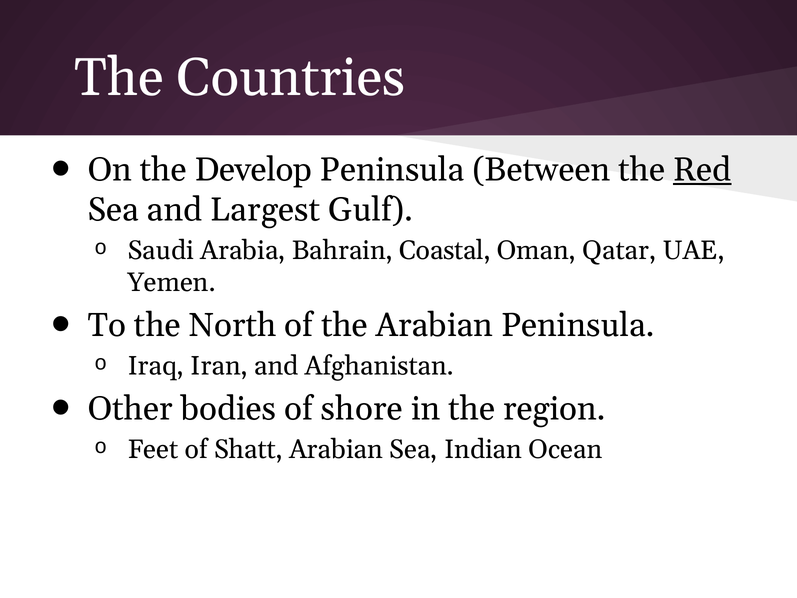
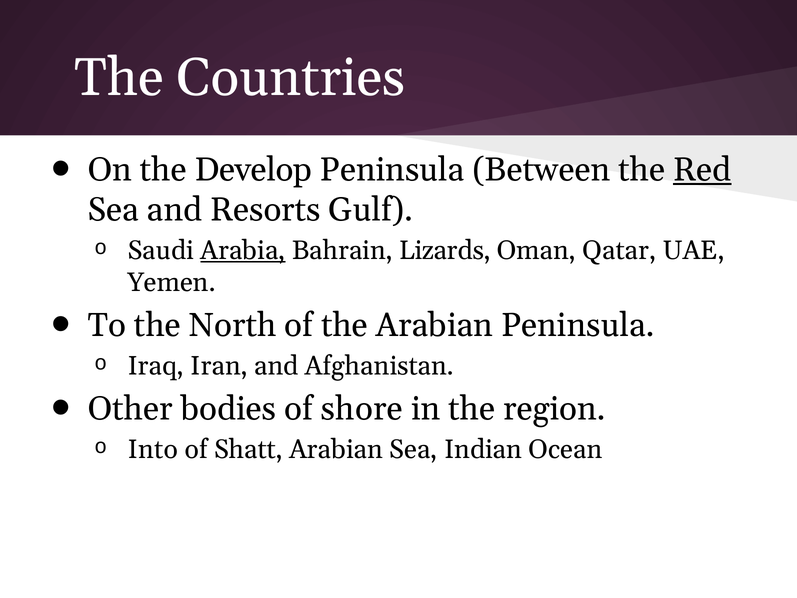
Largest: Largest -> Resorts
Arabia underline: none -> present
Coastal: Coastal -> Lizards
Feet: Feet -> Into
